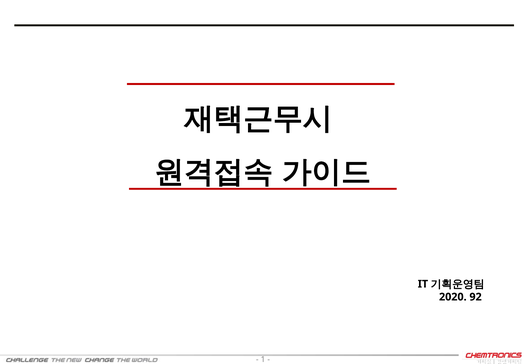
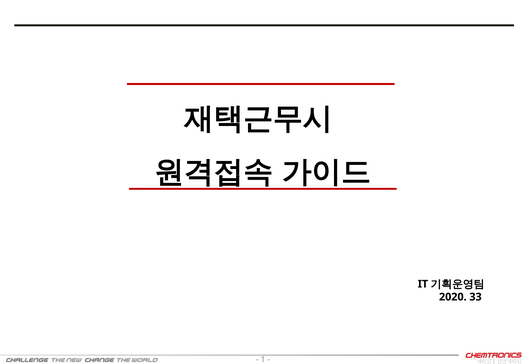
92: 92 -> 33
